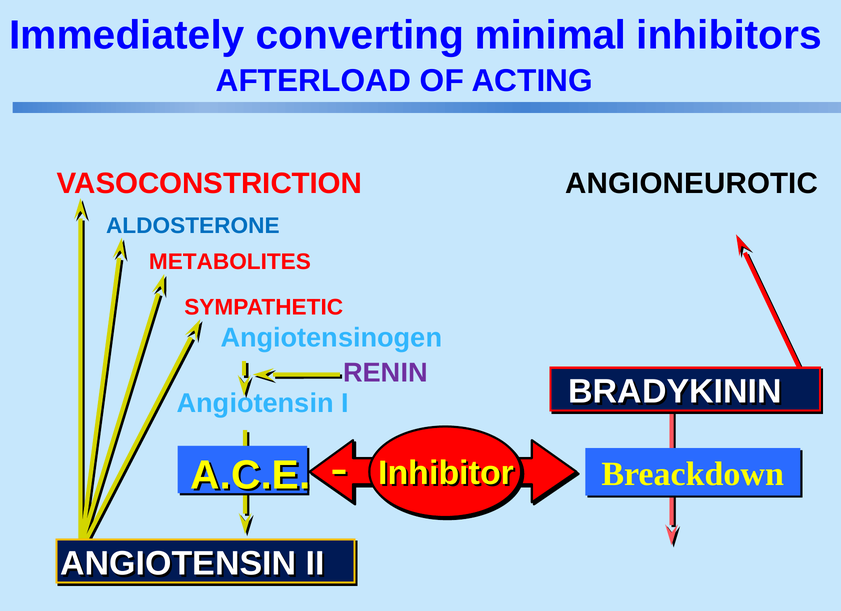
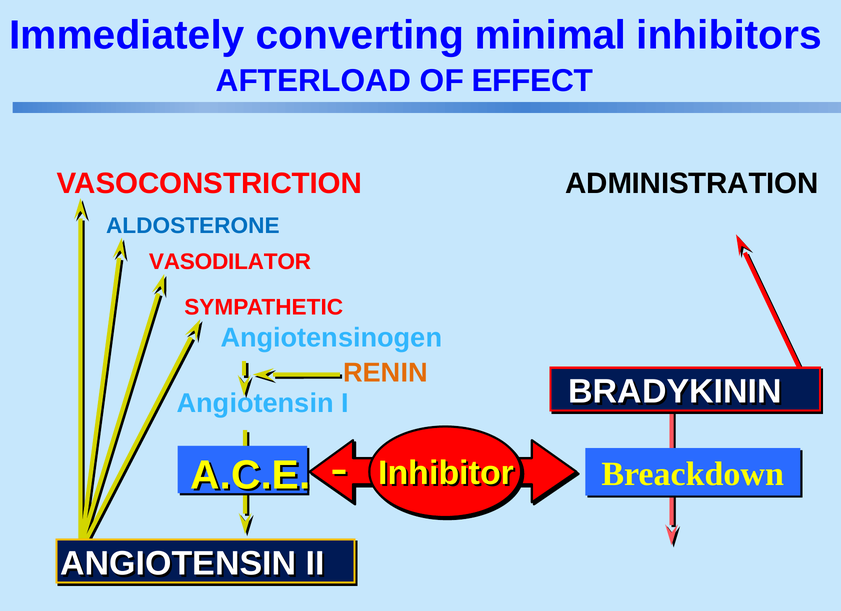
ACTING: ACTING -> EFFECT
ANGIONEUROTIC: ANGIONEUROTIC -> ADMINISTRATION
METABOLITES: METABOLITES -> VASODILATOR
RENIN colour: purple -> orange
